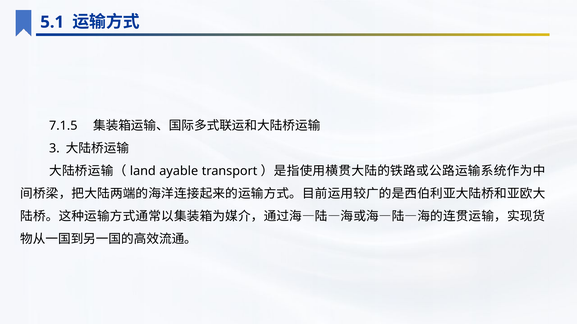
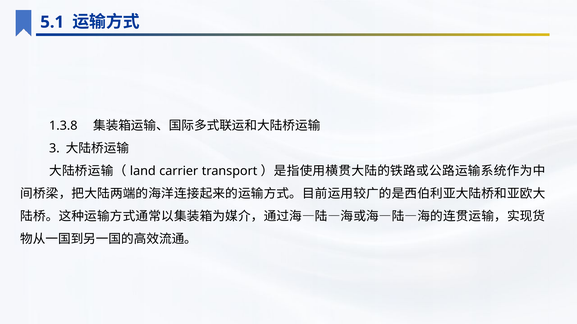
7.1.5: 7.1.5 -> 1.3.8
ayable: ayable -> carrier
